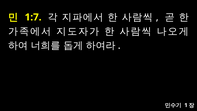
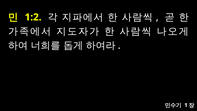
1:7: 1:7 -> 1:2
